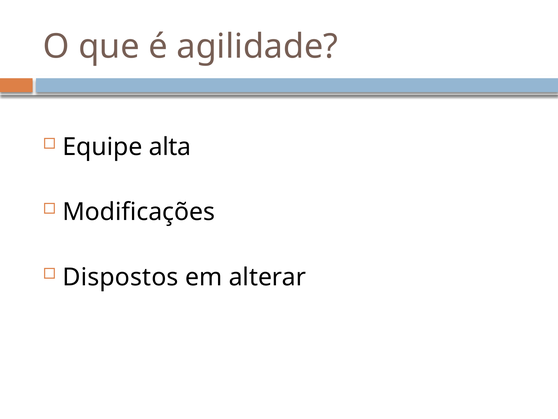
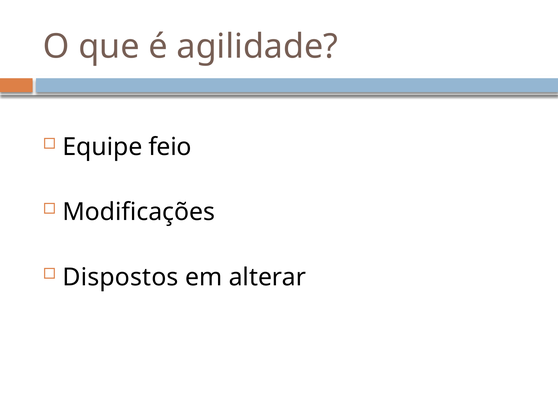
alta: alta -> feio
